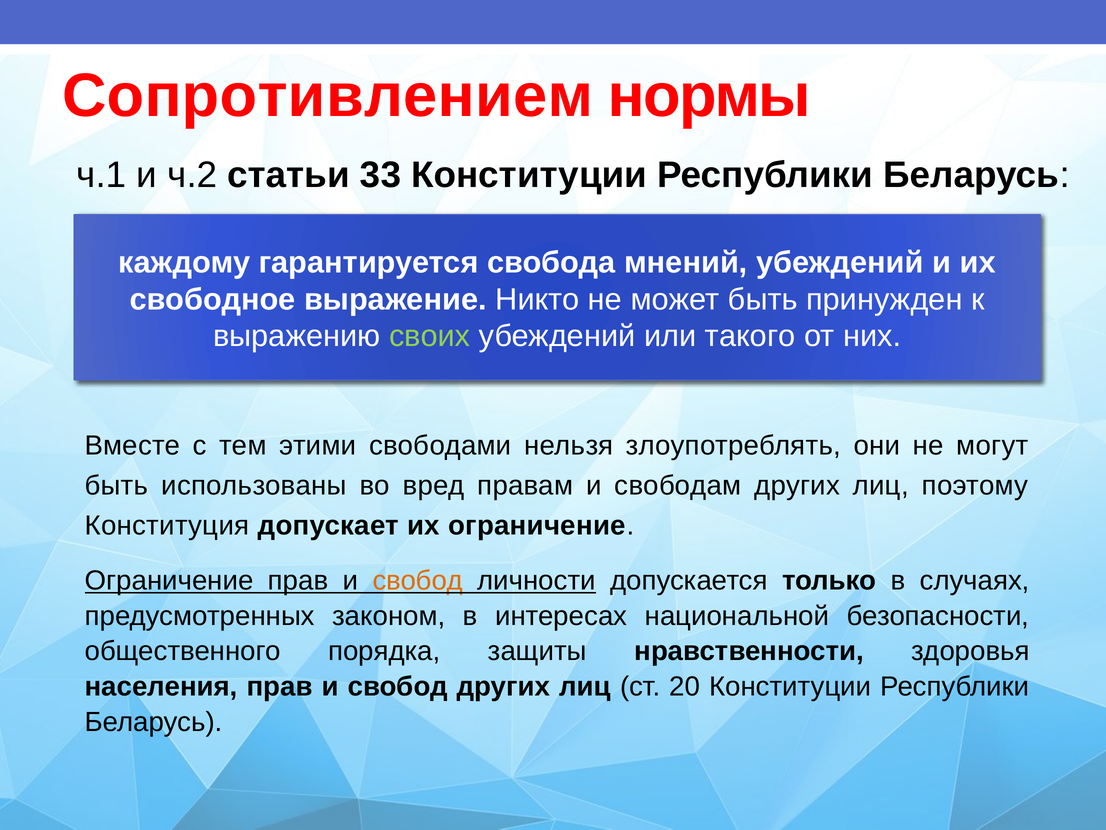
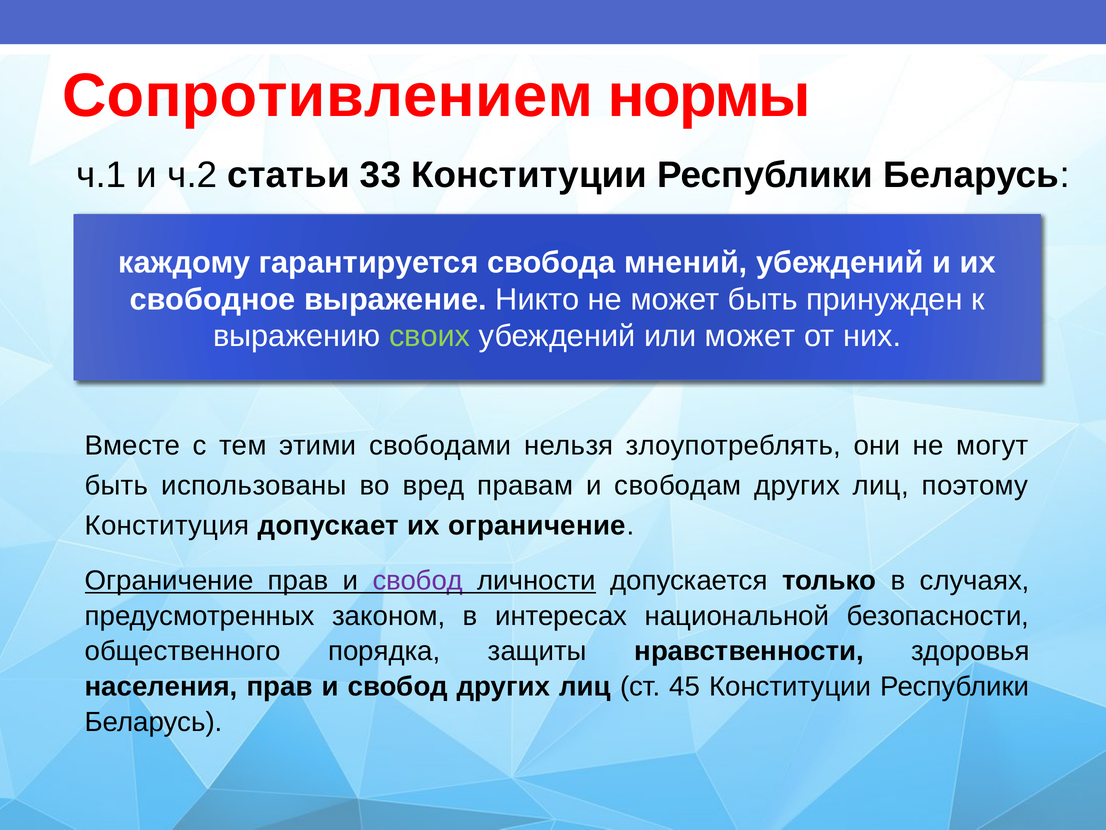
или такого: такого -> может
свобод at (418, 580) colour: orange -> purple
20: 20 -> 45
